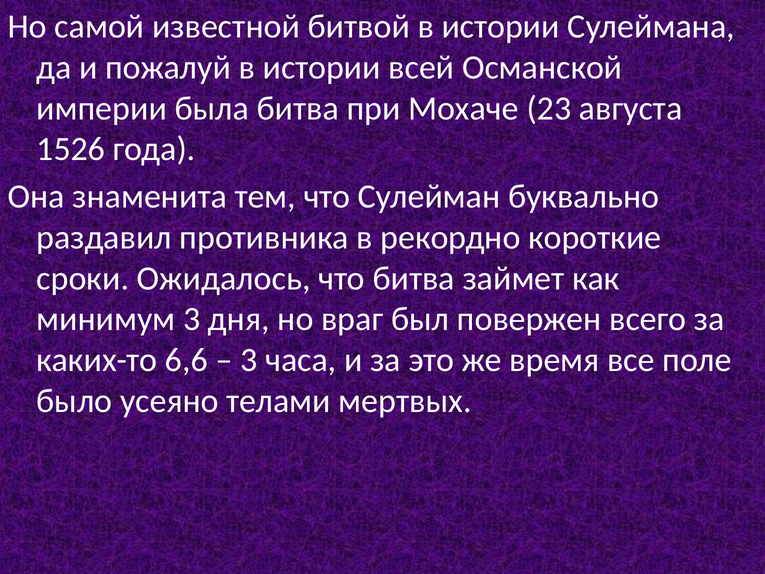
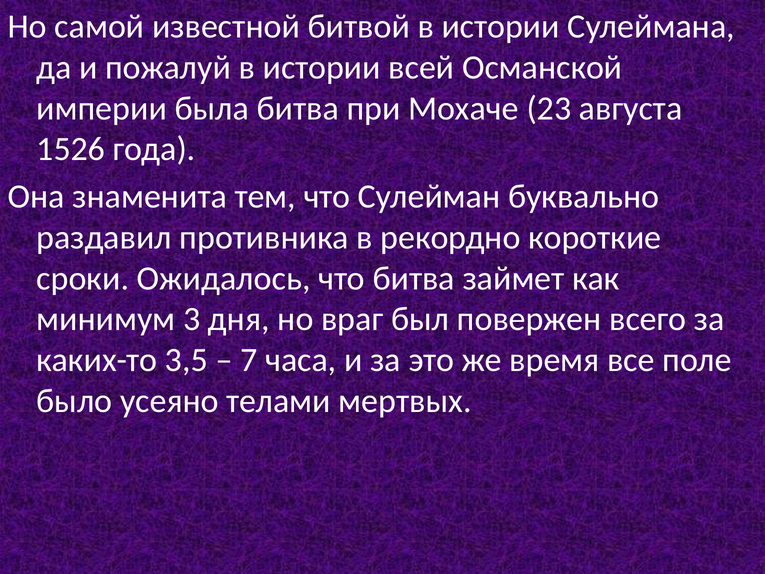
6,6: 6,6 -> 3,5
3 at (249, 360): 3 -> 7
